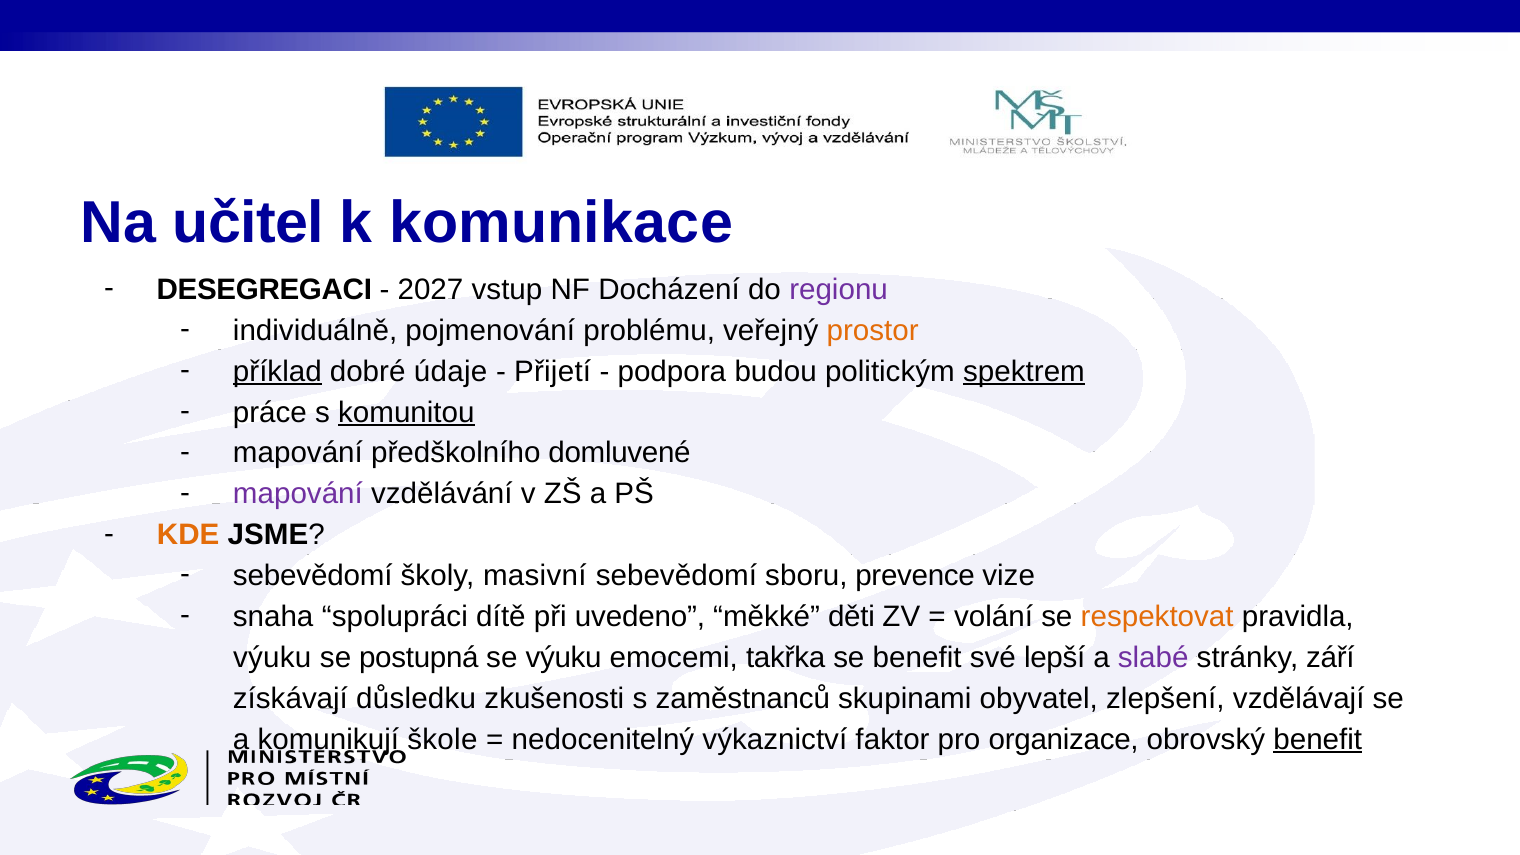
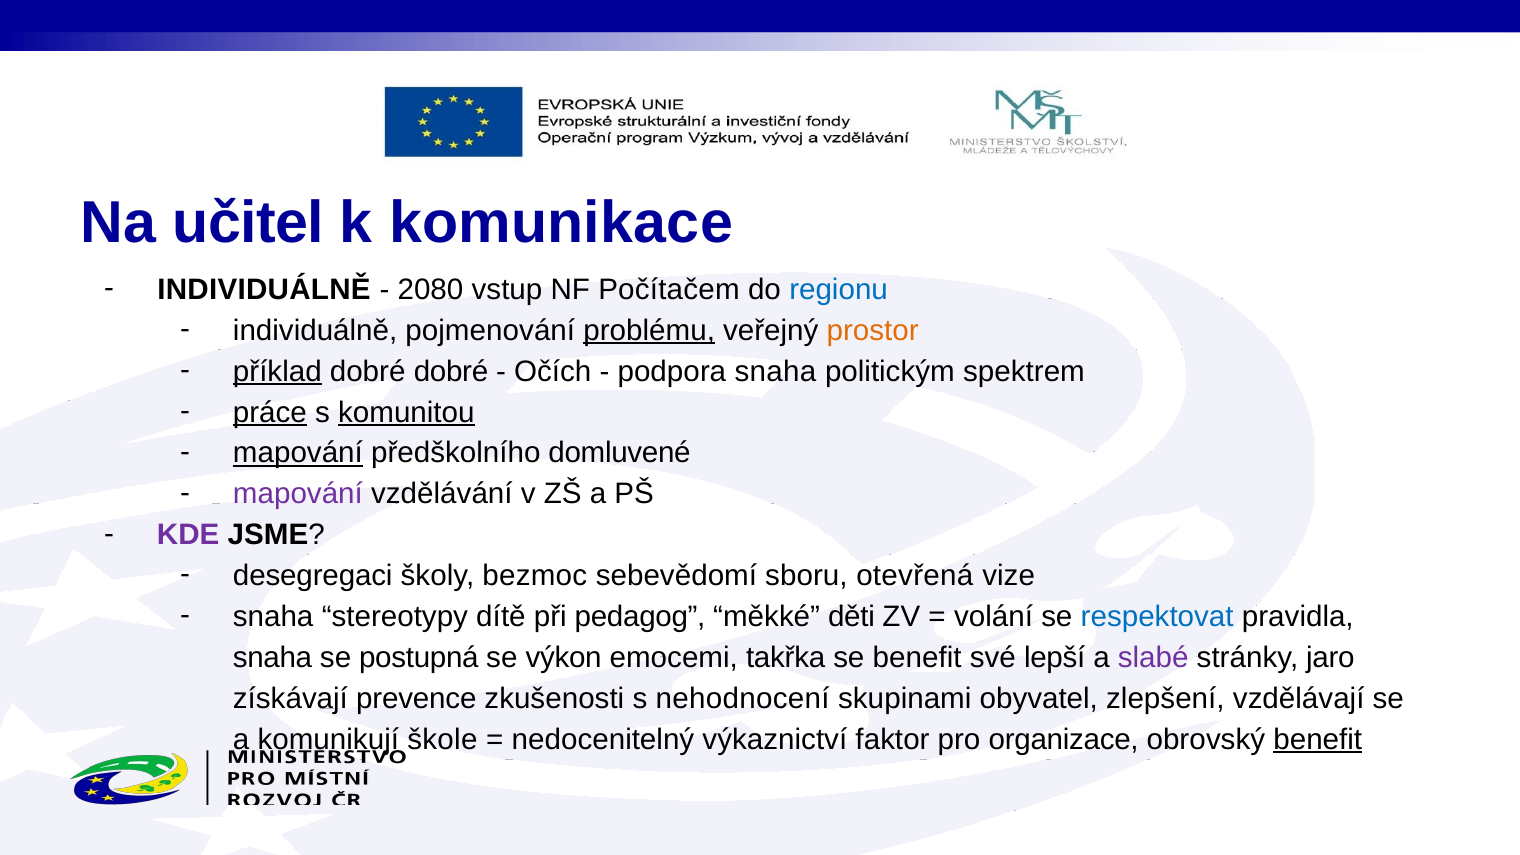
DESEGREGACI at (264, 290): DESEGREGACI -> INDIVIDUÁLNĚ
2027: 2027 -> 2080
Docházení: Docházení -> Počítačem
regionu colour: purple -> blue
problému underline: none -> present
dobré údaje: údaje -> dobré
Přijetí: Přijetí -> Očích
podpora budou: budou -> snaha
spektrem underline: present -> none
práce underline: none -> present
mapování at (298, 453) underline: none -> present
KDE colour: orange -> purple
sebevědomí at (313, 576): sebevědomí -> desegregaci
masivní: masivní -> bezmoc
prevence: prevence -> otevřená
spolupráci: spolupráci -> stereotypy
uvedeno: uvedeno -> pedagog
respektovat colour: orange -> blue
výuku at (272, 658): výuku -> snaha
se výuku: výuku -> výkon
září: září -> jaro
důsledku: důsledku -> prevence
zaměstnanců: zaměstnanců -> nehodnocení
